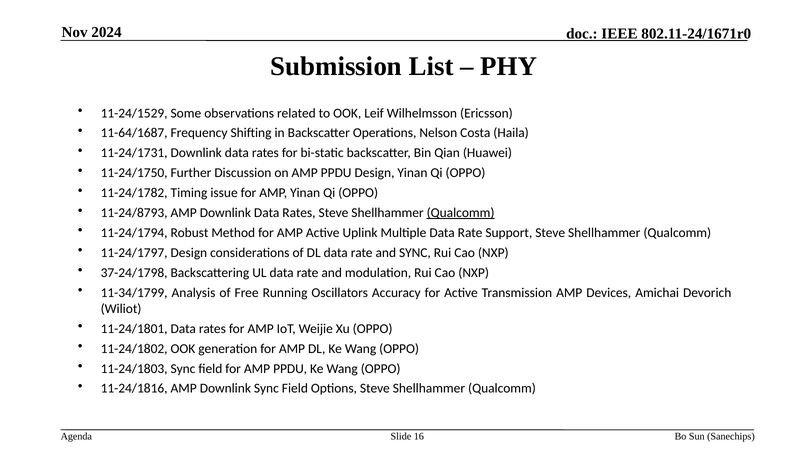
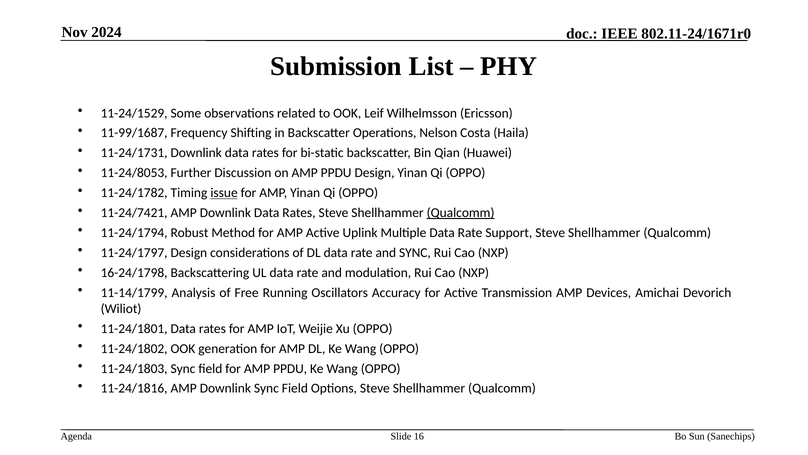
11-64/1687: 11-64/1687 -> 11-99/1687
11-24/1750: 11-24/1750 -> 11-24/8053
issue underline: none -> present
11-24/8793: 11-24/8793 -> 11-24/7421
37-24/1798: 37-24/1798 -> 16-24/1798
11-34/1799: 11-34/1799 -> 11-14/1799
